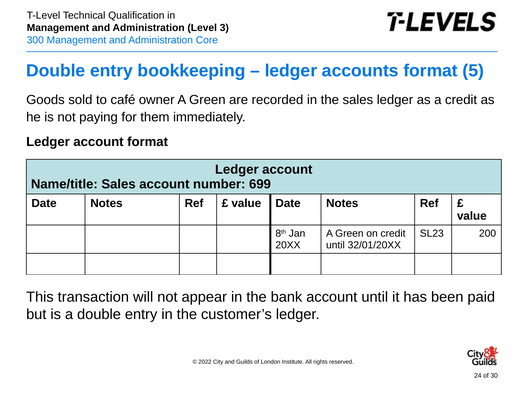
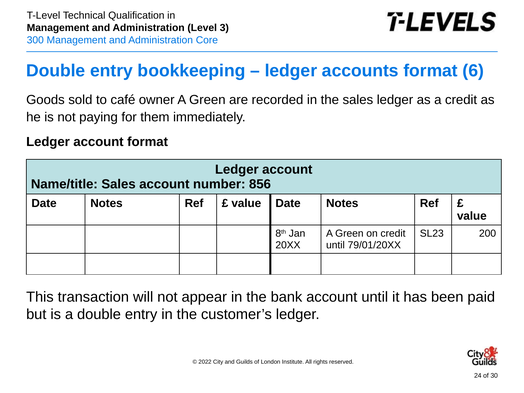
5: 5 -> 6
699: 699 -> 856
32/01/20XX: 32/01/20XX -> 79/01/20XX
